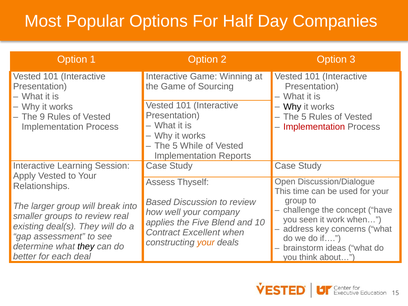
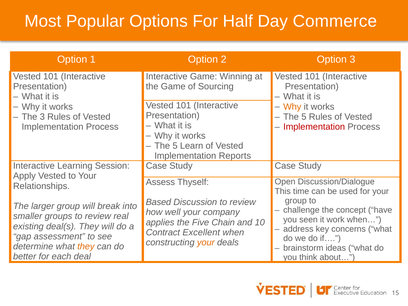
Companies: Companies -> Commerce
Why at (292, 107) colour: black -> orange
The 9: 9 -> 3
While: While -> Learn
Blend: Blend -> Chain
they at (86, 247) colour: black -> orange
